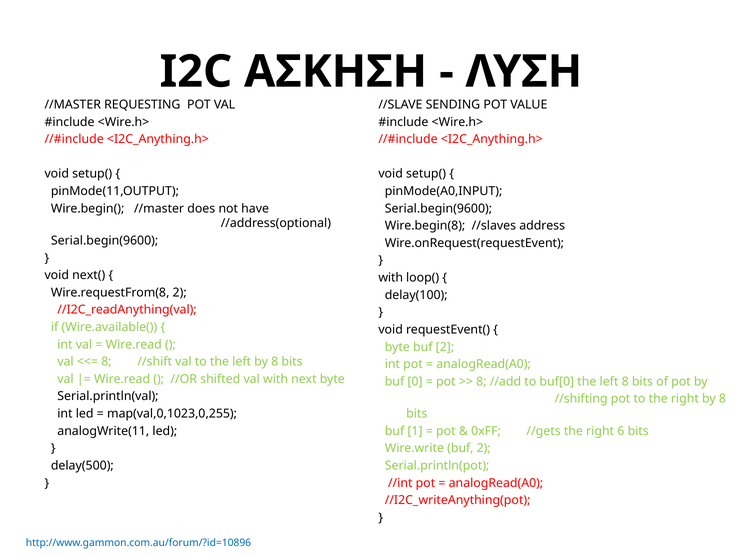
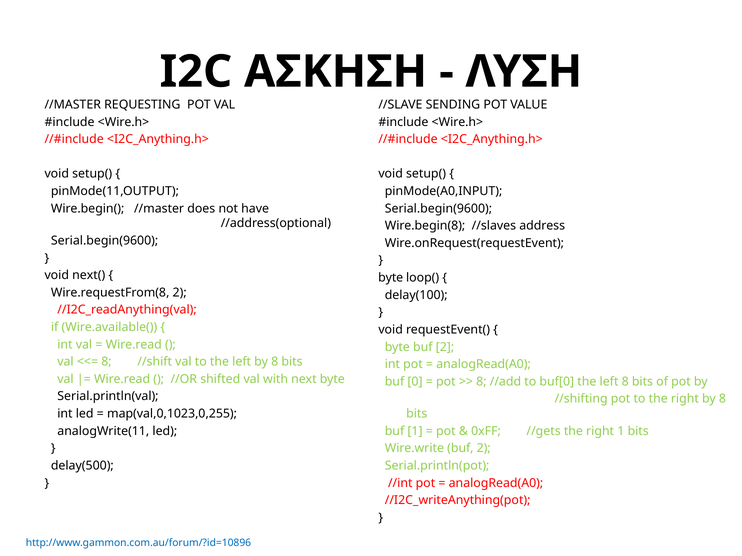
with at (391, 278): with -> byte
right 6: 6 -> 1
